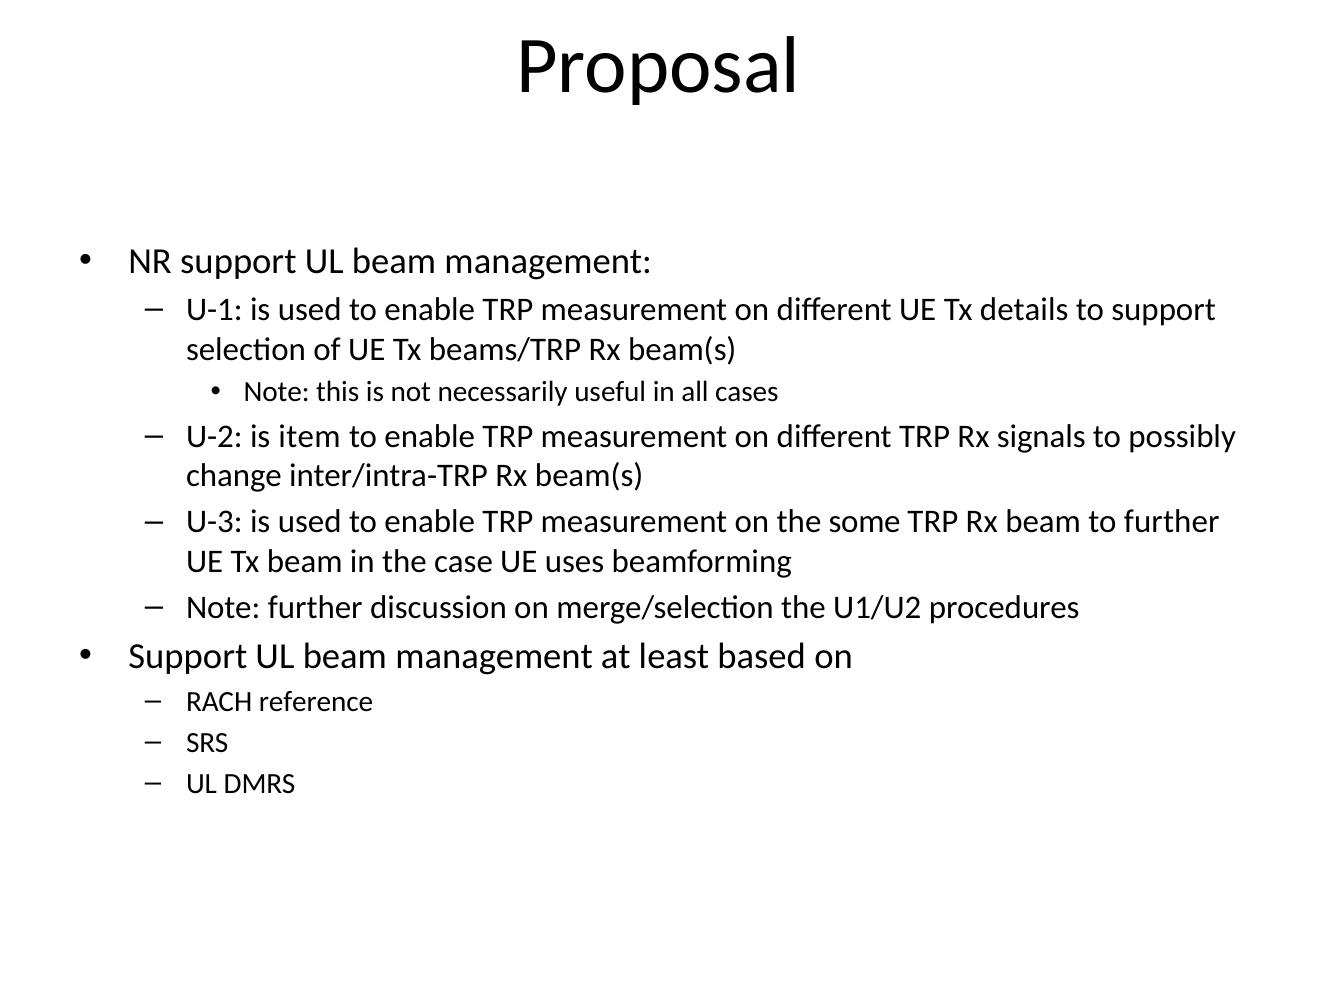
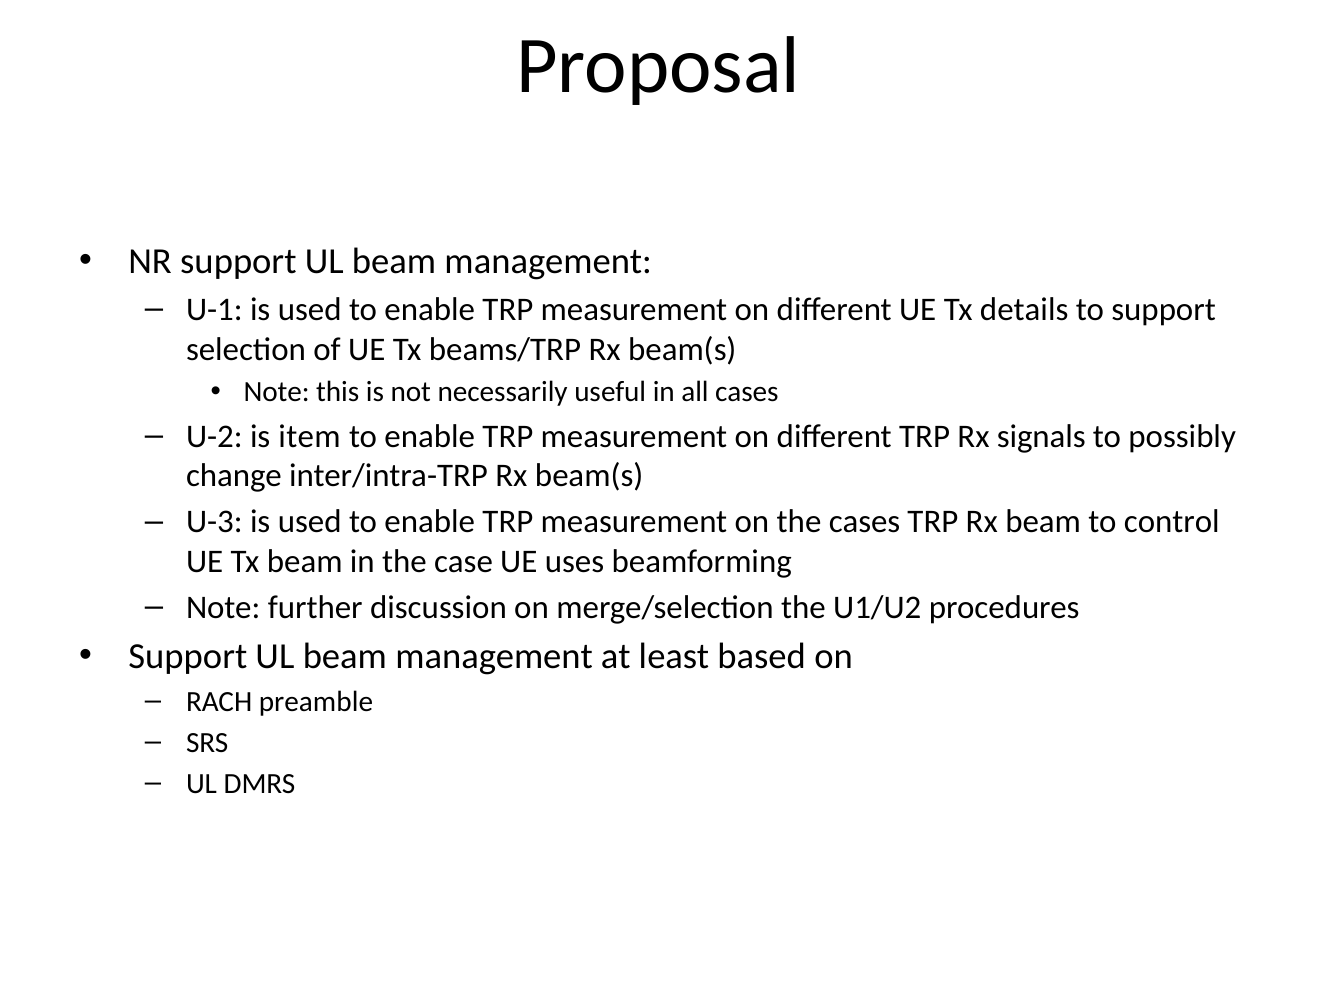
the some: some -> cases
to further: further -> control
reference: reference -> preamble
